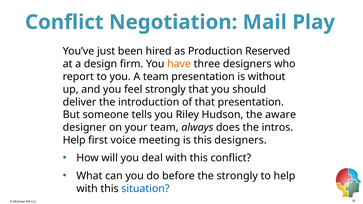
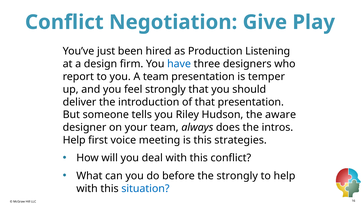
Mail: Mail -> Give
Reserved: Reserved -> Listening
have colour: orange -> blue
without: without -> temper
this designers: designers -> strategies
